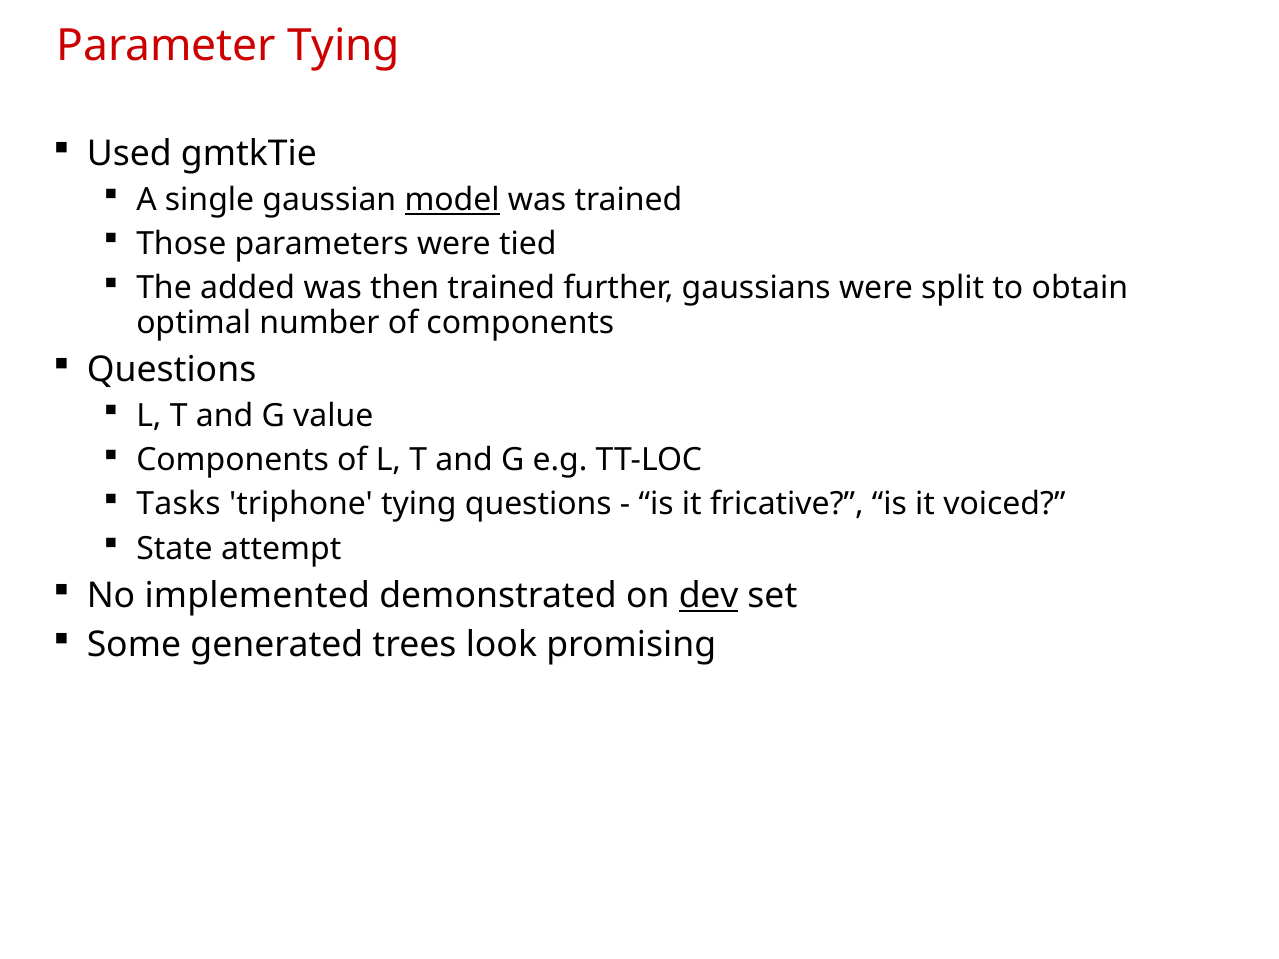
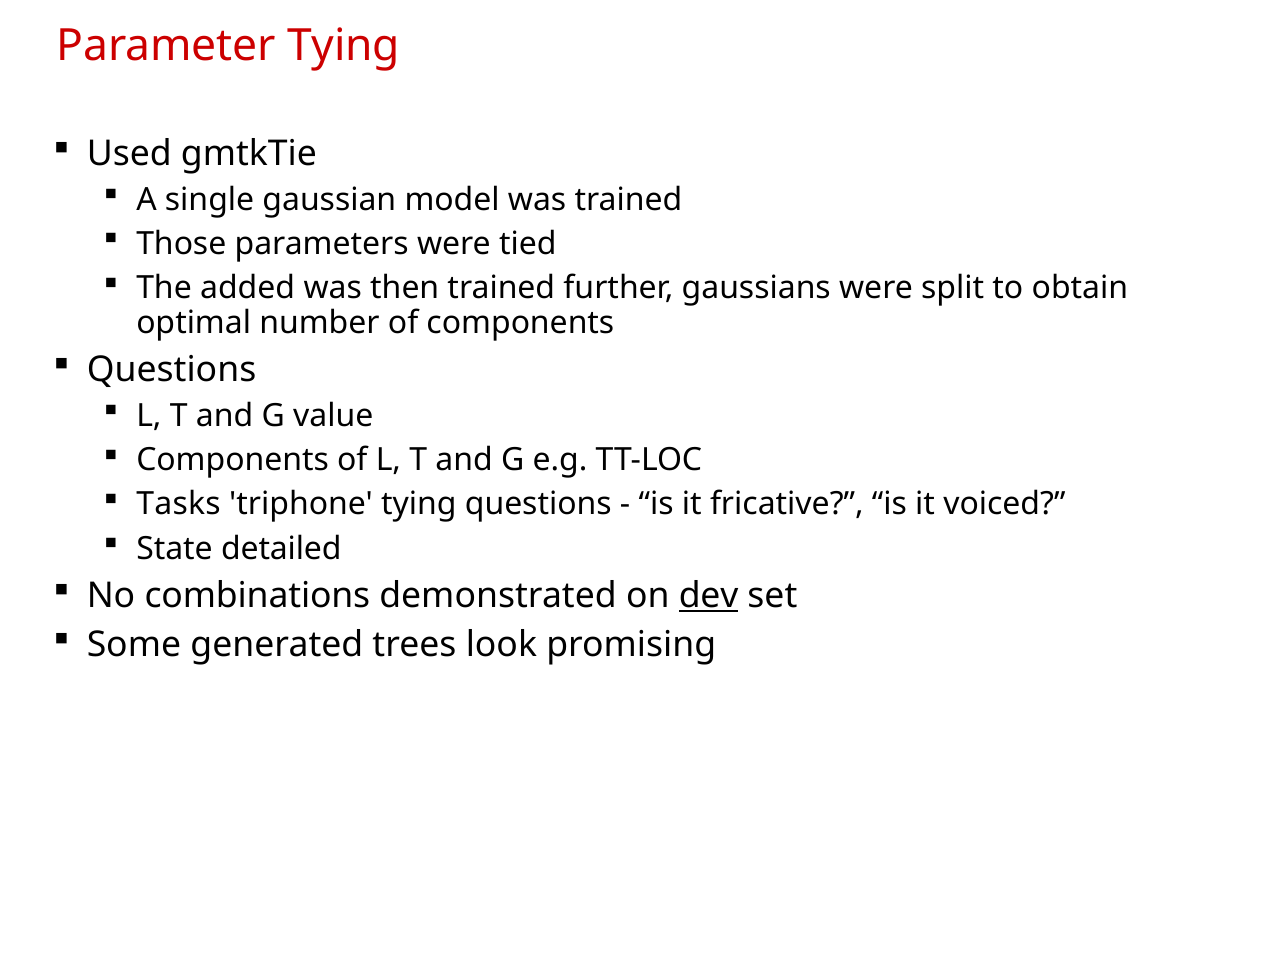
model underline: present -> none
attempt: attempt -> detailed
implemented: implemented -> combinations
